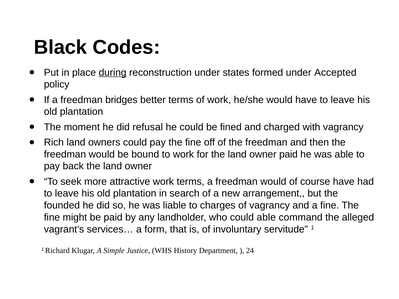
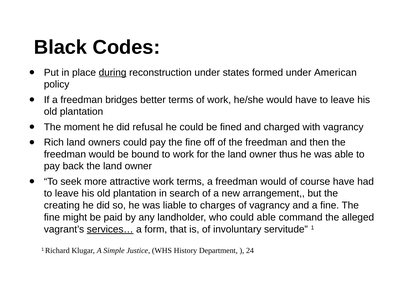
Accepted: Accepted -> American
owner paid: paid -> thus
founded: founded -> creating
services… underline: none -> present
